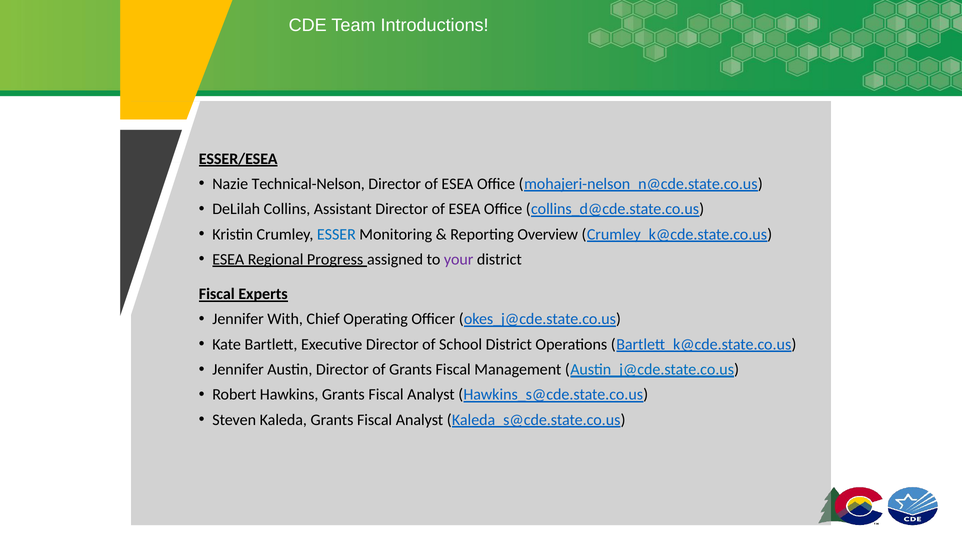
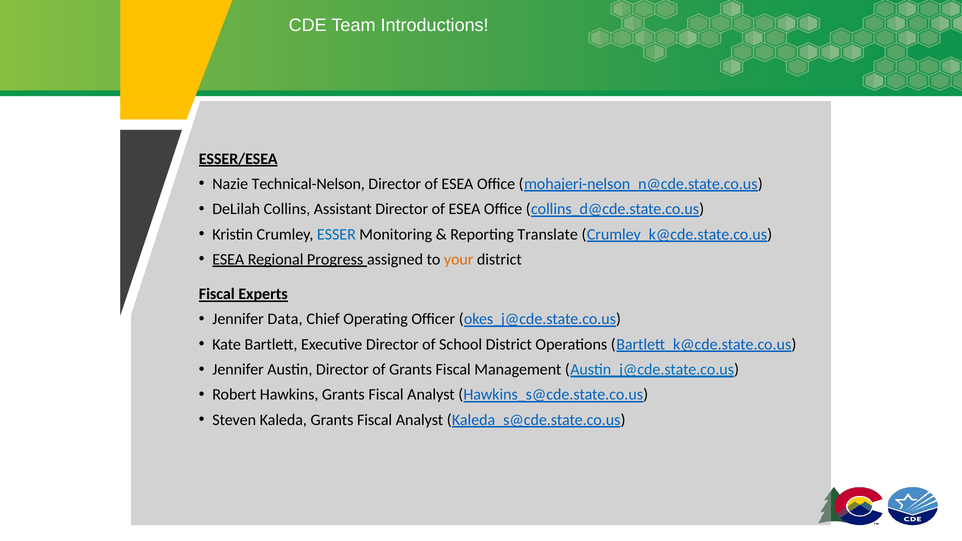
Overview: Overview -> Translate
your colour: purple -> orange
With: With -> Data
